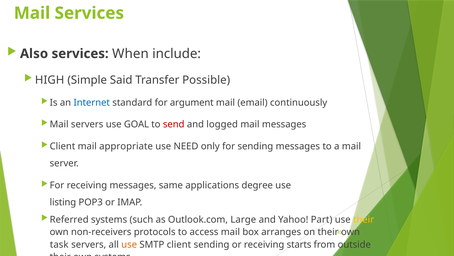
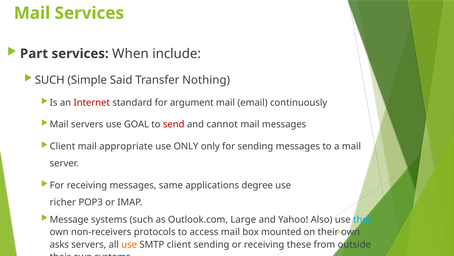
Also: Also -> Part
HIGH at (50, 80): HIGH -> SUCH
Possible: Possible -> Nothing
Internet colour: blue -> red
logged: logged -> cannot
use NEED: NEED -> ONLY
listing: listing -> richer
Referred: Referred -> Message
Part: Part -> Also
their at (364, 219) colour: yellow -> light blue
arranges: arranges -> mounted
task: task -> asks
starts: starts -> these
